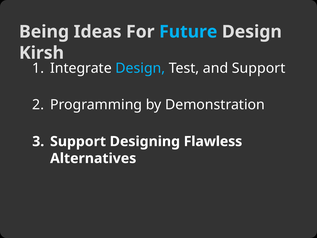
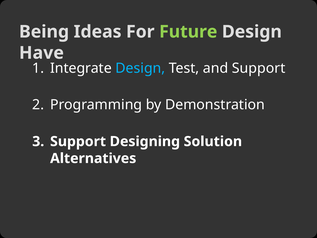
Future colour: light blue -> light green
Kirsh: Kirsh -> Have
Flawless: Flawless -> Solution
